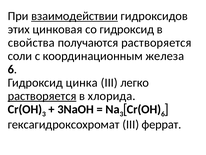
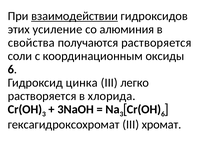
цинковая: цинковая -> усиление
со гидроксид: гидроксид -> алюминия
железа: железа -> оксиды
растворяется at (42, 96) underline: present -> none
феррат: феррат -> хромат
